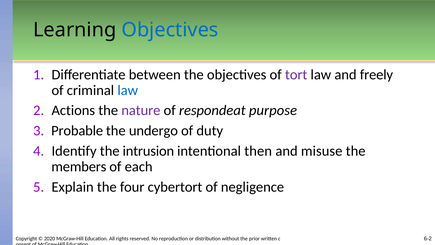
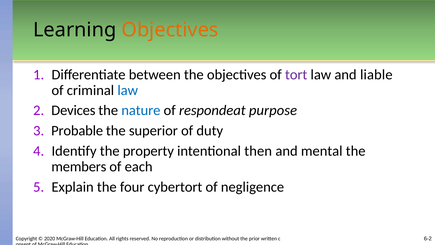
Objectives at (170, 30) colour: blue -> orange
freely: freely -> liable
Actions: Actions -> Devices
nature colour: purple -> blue
undergo: undergo -> superior
intrusion: intrusion -> property
misuse: misuse -> mental
